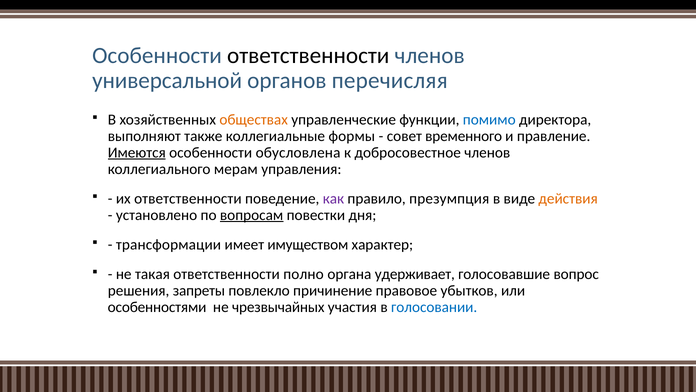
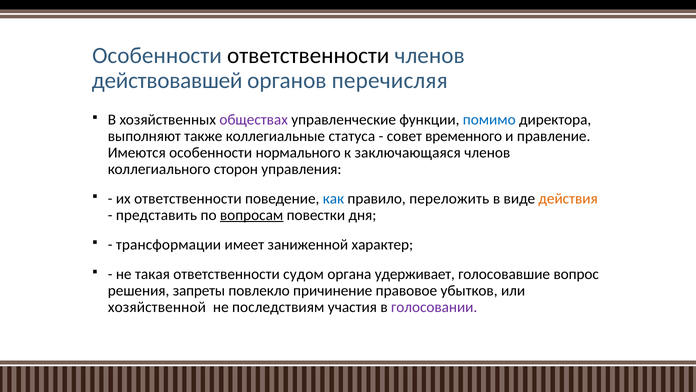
универсальной: универсальной -> действовавшей
обществах colour: orange -> purple
формы: формы -> статуса
Имеются underline: present -> none
обусловлена: обусловлена -> нормального
добросовестное: добросовестное -> заключающаяся
мерам: мерам -> сторон
как colour: purple -> blue
презумпция: презумпция -> переложить
установлено: установлено -> представить
имуществом: имуществом -> заниженной
полно: полно -> судом
особенностями: особенностями -> хозяйственной
чрезвычайных: чрезвычайных -> последствиям
голосовании colour: blue -> purple
